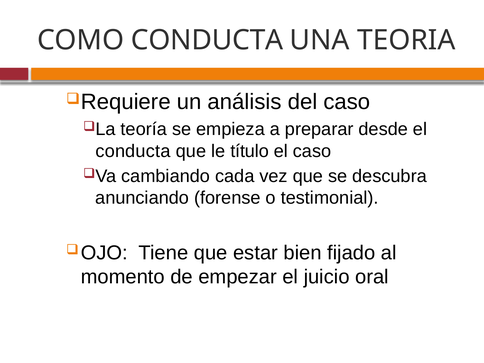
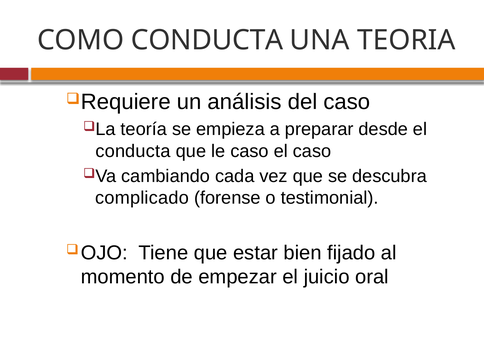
le título: título -> caso
anunciando: anunciando -> complicado
